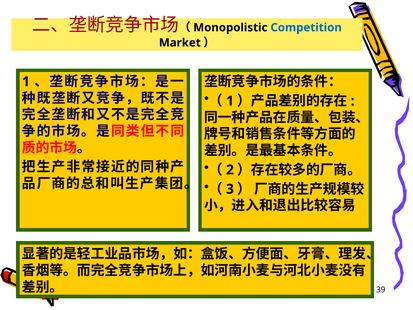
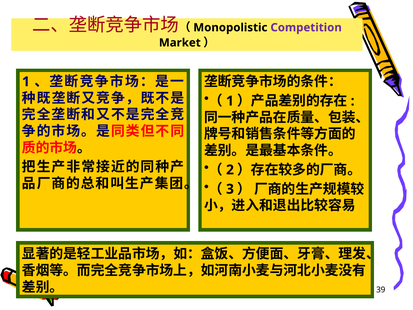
Competition colour: blue -> purple
